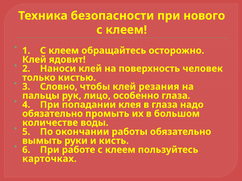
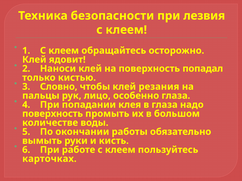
нового: нового -> лезвия
человек: человек -> попадал
обязательно at (53, 114): обязательно -> поверхность
